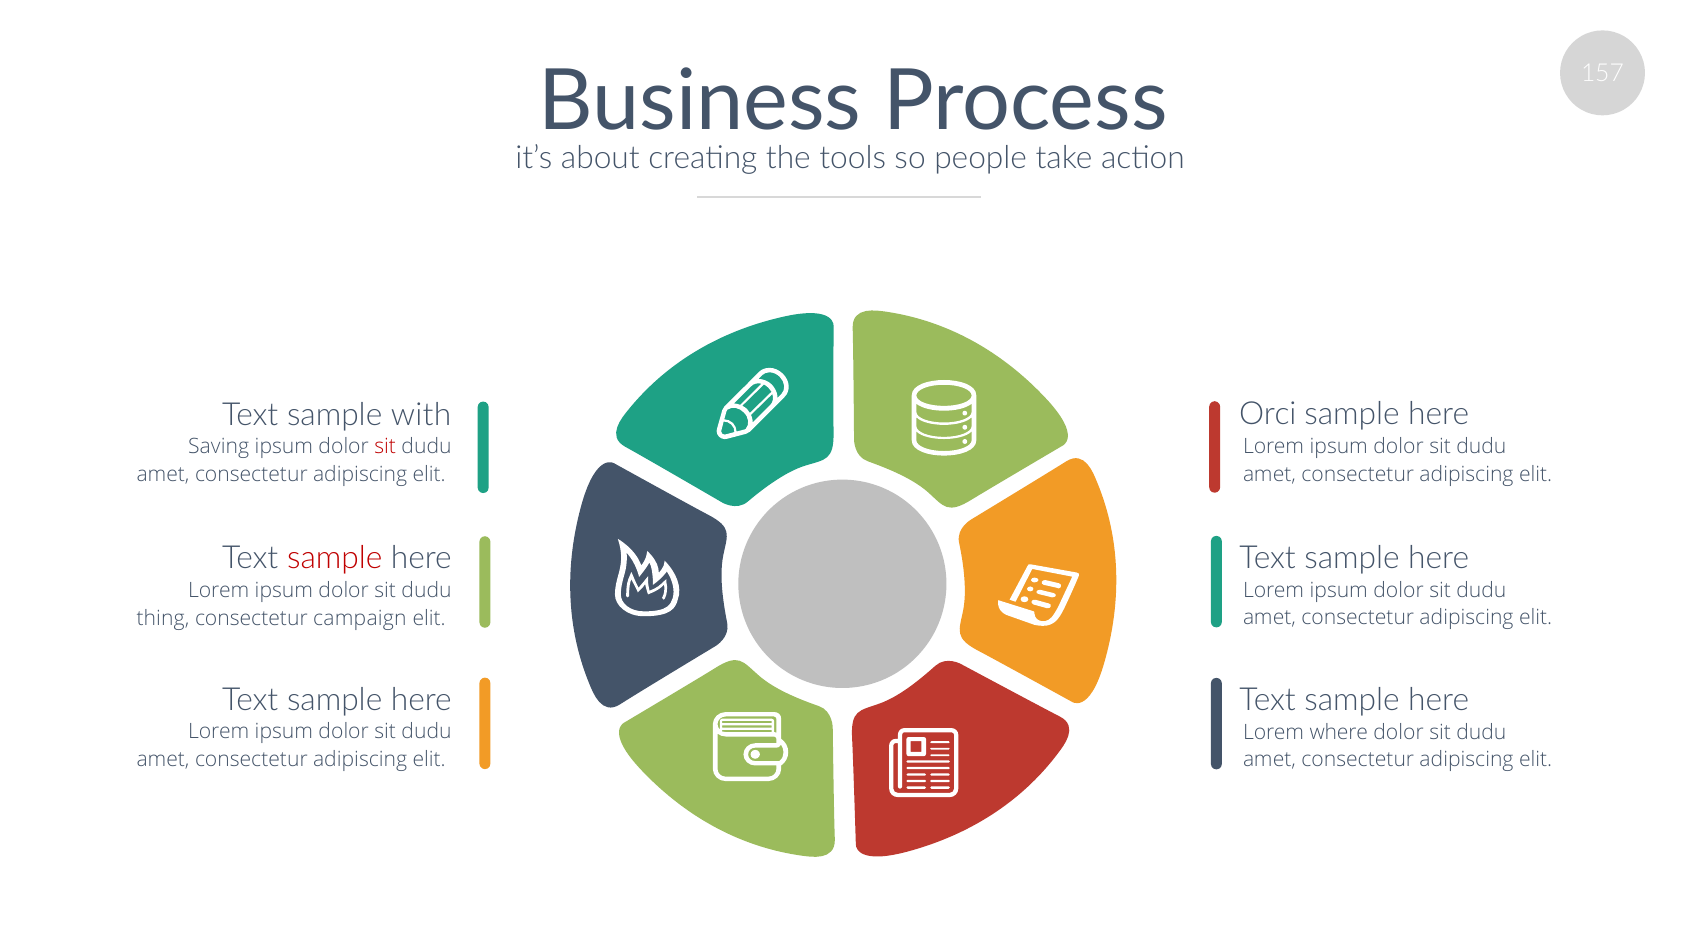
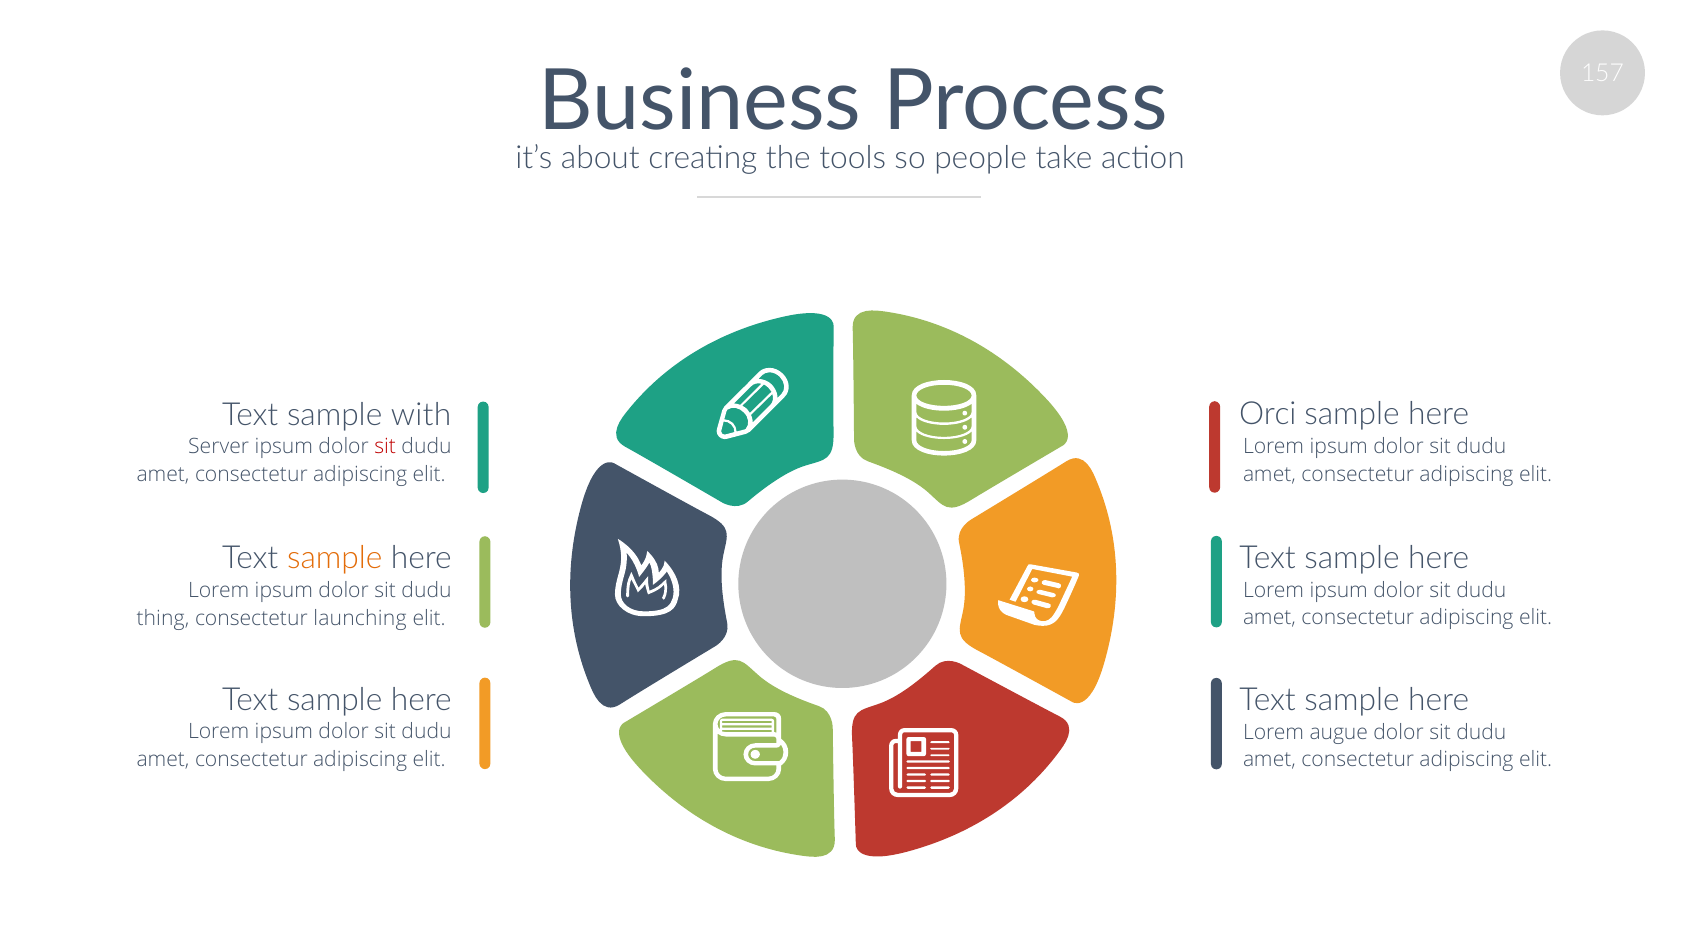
Saving: Saving -> Server
sample at (335, 558) colour: red -> orange
campaign: campaign -> launching
where: where -> augue
